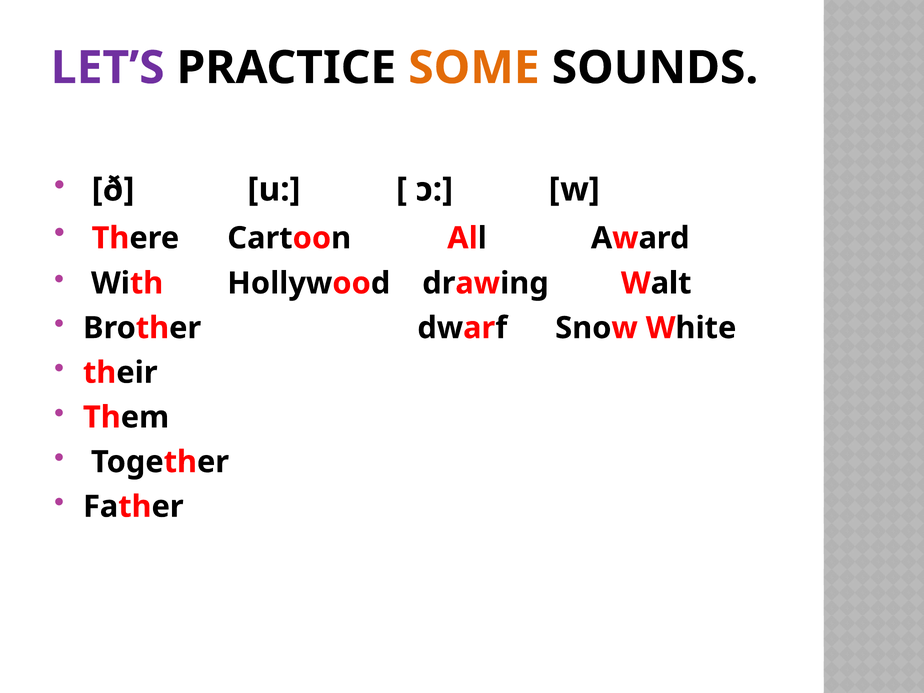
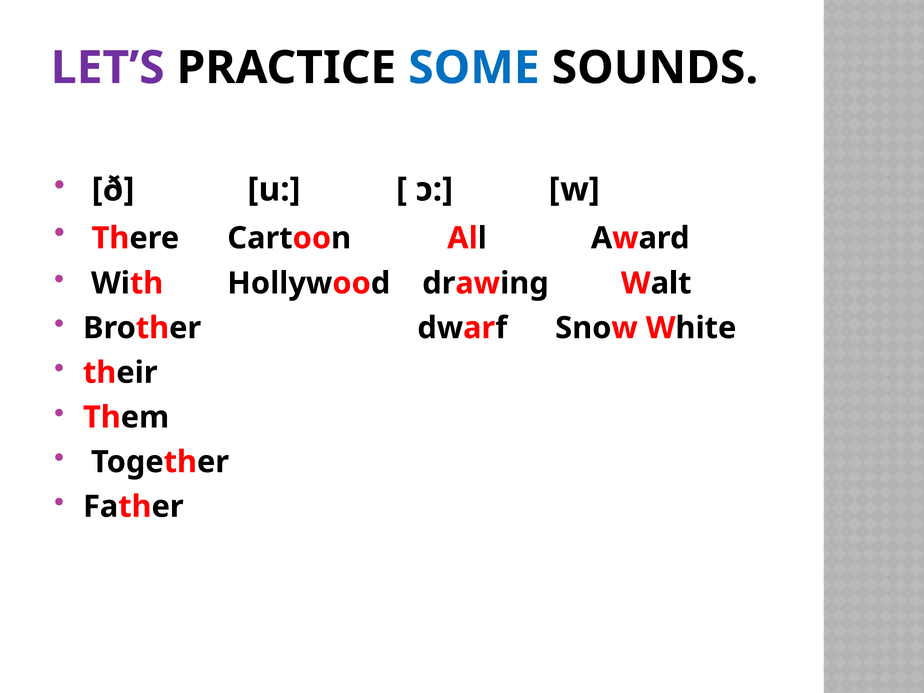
SOME colour: orange -> blue
